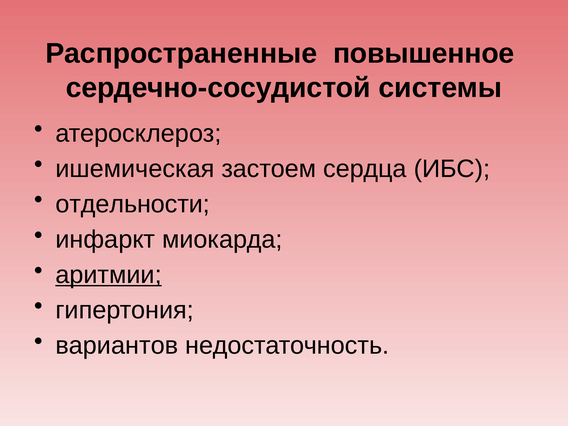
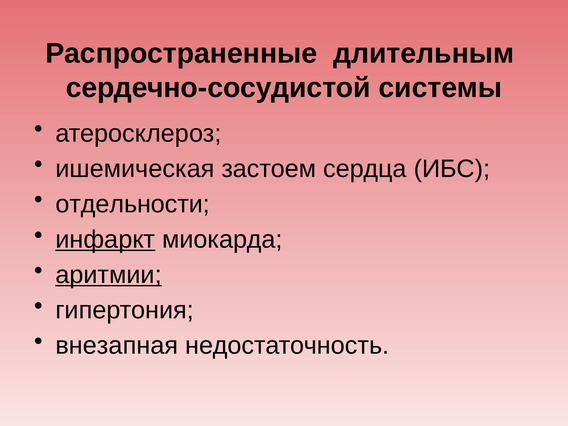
повышенное: повышенное -> длительным
инфаркт underline: none -> present
вариантов: вариантов -> внезапная
